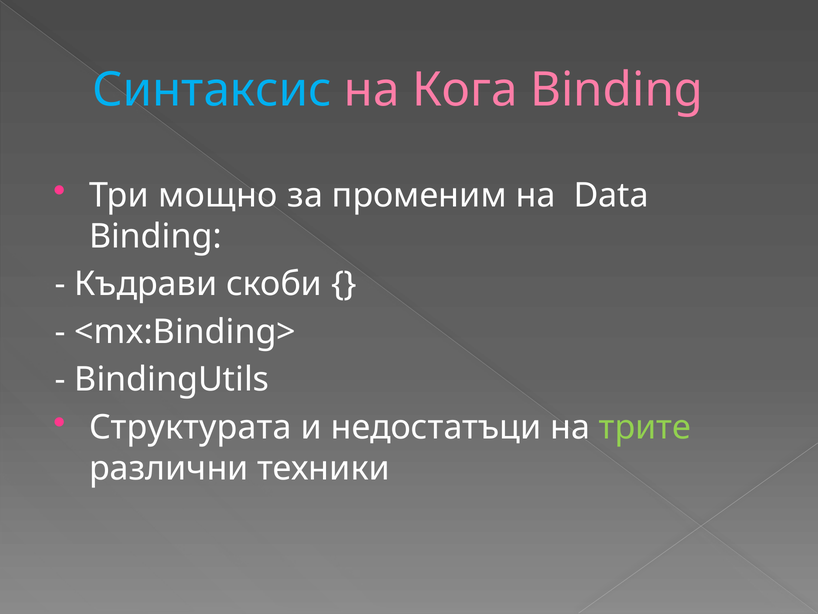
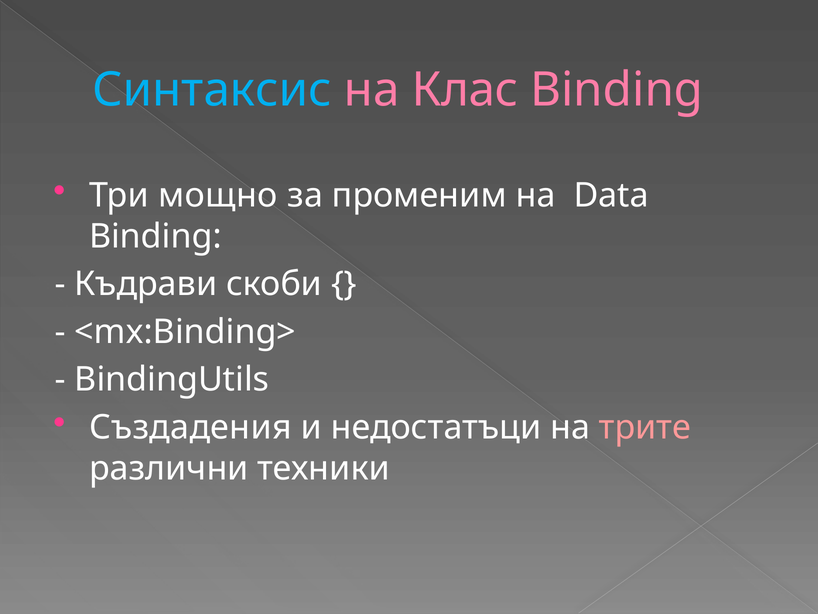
Кога: Кога -> Клас
Структурата: Структурата -> Създадения
трите colour: light green -> pink
